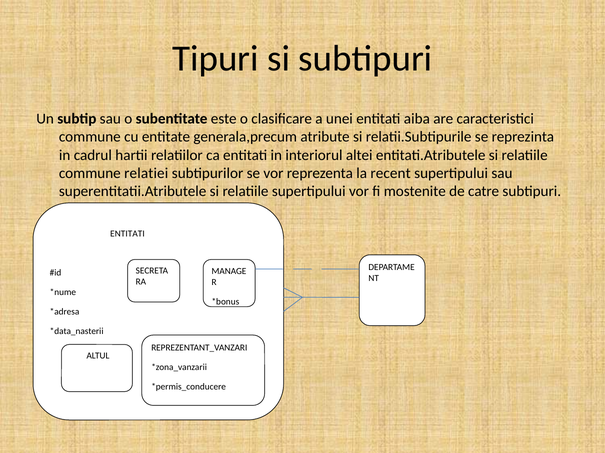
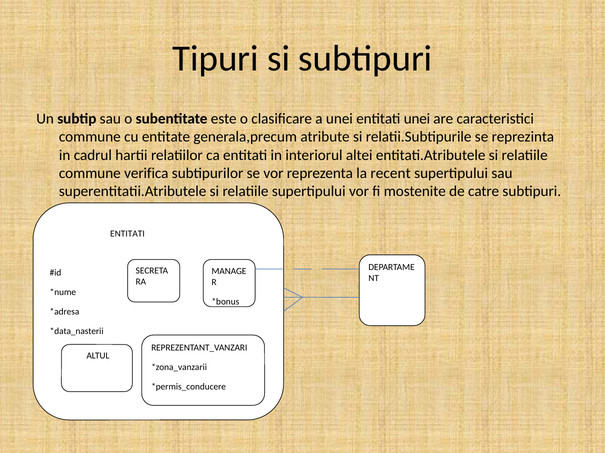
entitati aiba: aiba -> unei
relatiei: relatiei -> verifica
